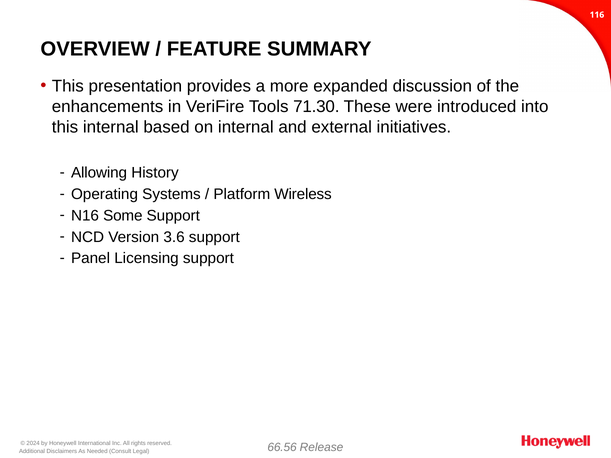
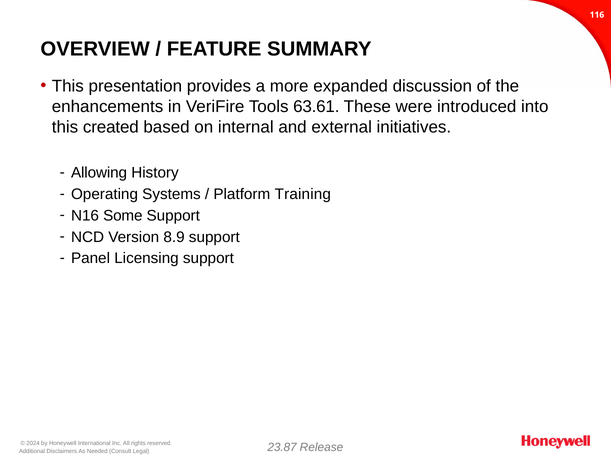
71.30: 71.30 -> 63.61
this internal: internal -> created
Wireless: Wireless -> Training
3.6: 3.6 -> 8.9
66.56: 66.56 -> 23.87
